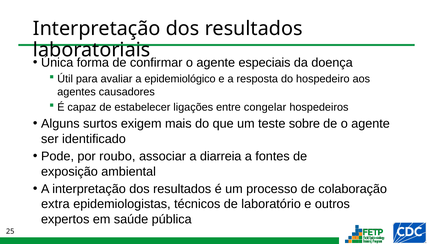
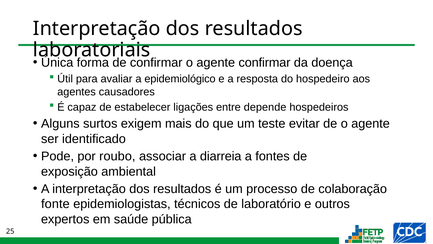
agente especiais: especiais -> confirmar
congelar: congelar -> depende
sobre: sobre -> evitar
extra: extra -> fonte
